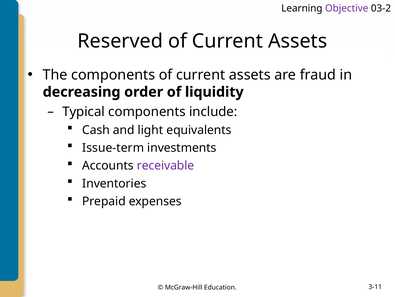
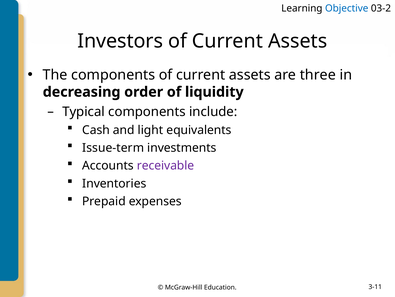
Objective colour: purple -> blue
Reserved: Reserved -> Investors
fraud: fraud -> three
